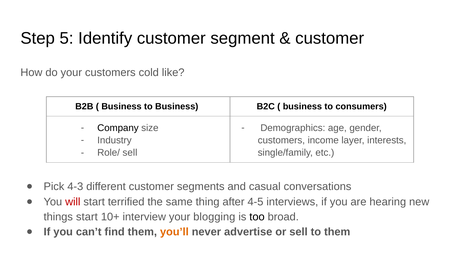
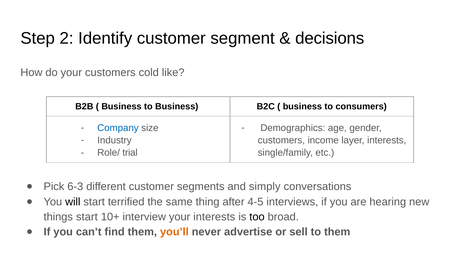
5: 5 -> 2
customer at (330, 38): customer -> decisions
Company colour: black -> blue
Role/ sell: sell -> trial
4-3: 4-3 -> 6-3
casual: casual -> simply
will colour: red -> black
your blogging: blogging -> interests
